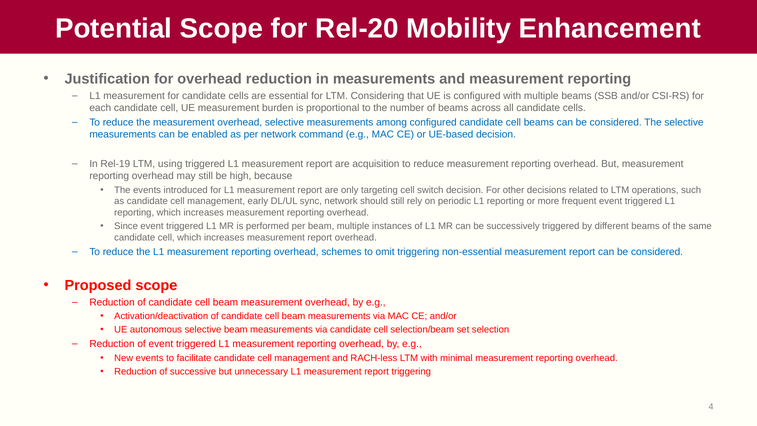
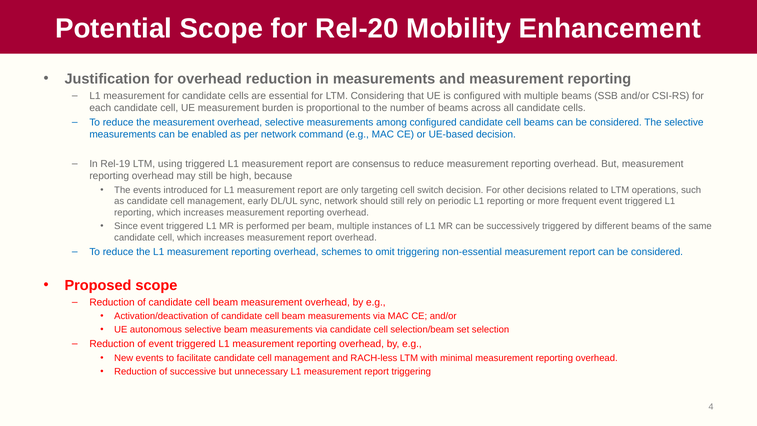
acquisition: acquisition -> consensus
